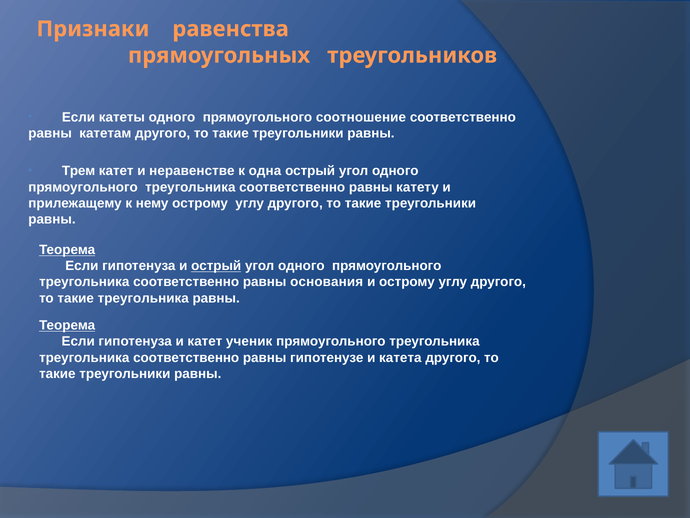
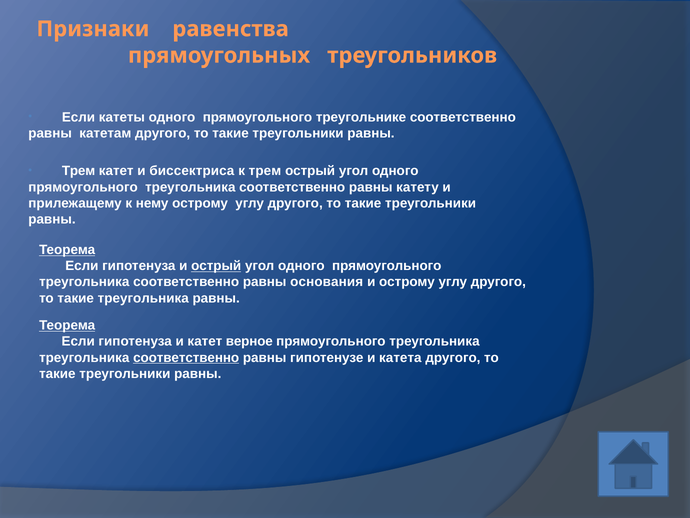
соотношение: соотношение -> треугольнике
неравенстве: неравенстве -> биссектриса
к одна: одна -> трем
ученик: ученик -> верное
соответственно at (186, 357) underline: none -> present
